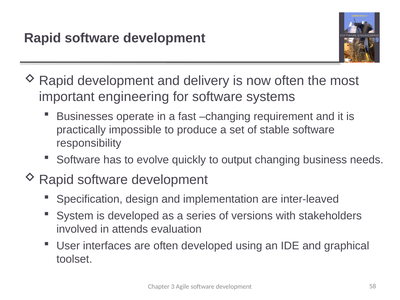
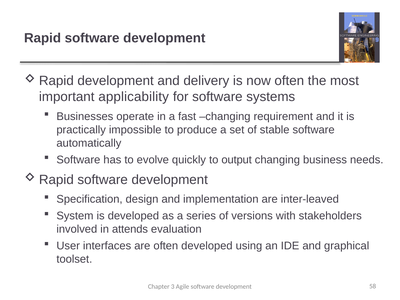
engineering: engineering -> applicability
responsibility: responsibility -> automatically
